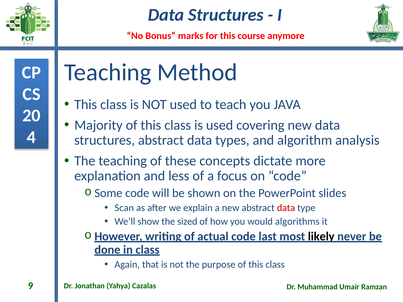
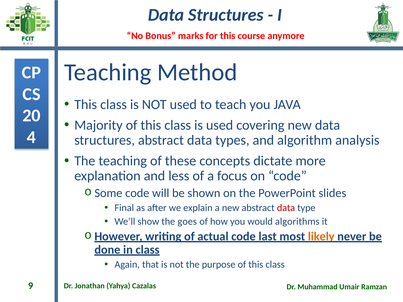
Scan: Scan -> Final
sized: sized -> goes
likely colour: black -> orange
